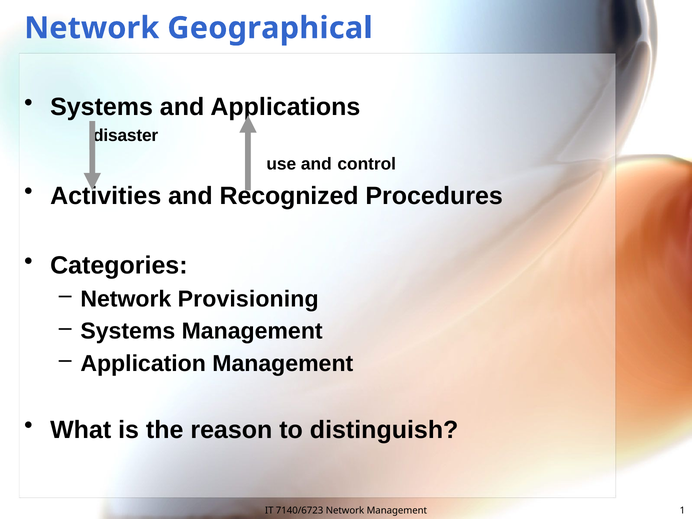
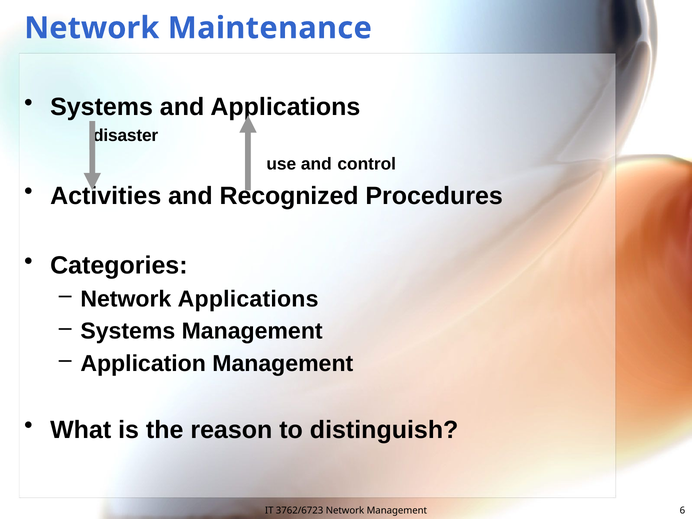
Geographical: Geographical -> Maintenance
Network Provisioning: Provisioning -> Applications
7140/6723: 7140/6723 -> 3762/6723
1: 1 -> 6
